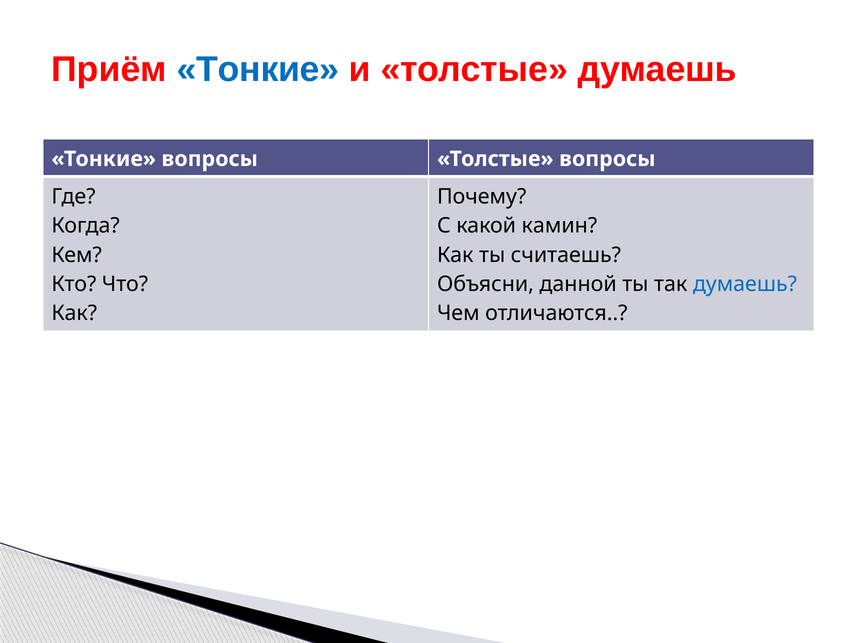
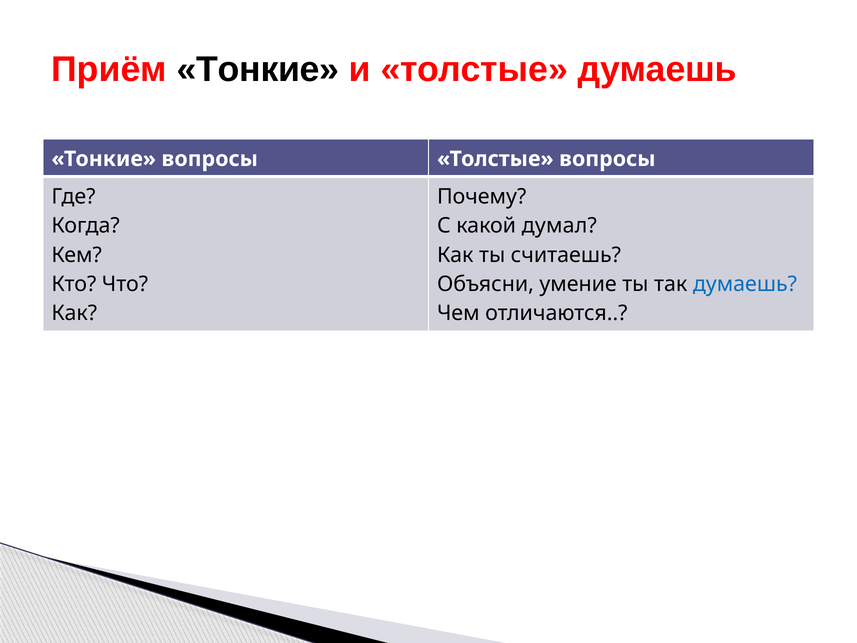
Тонкие at (258, 70) colour: blue -> black
камин: камин -> думал
данной: данной -> умение
